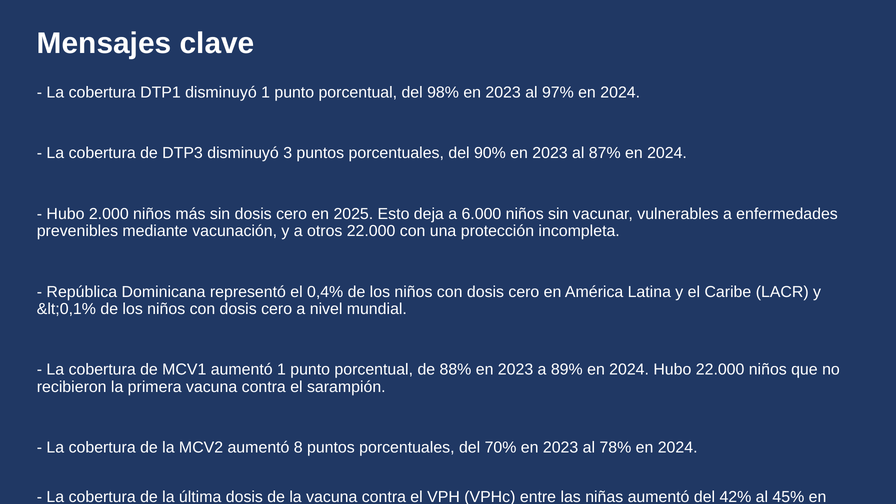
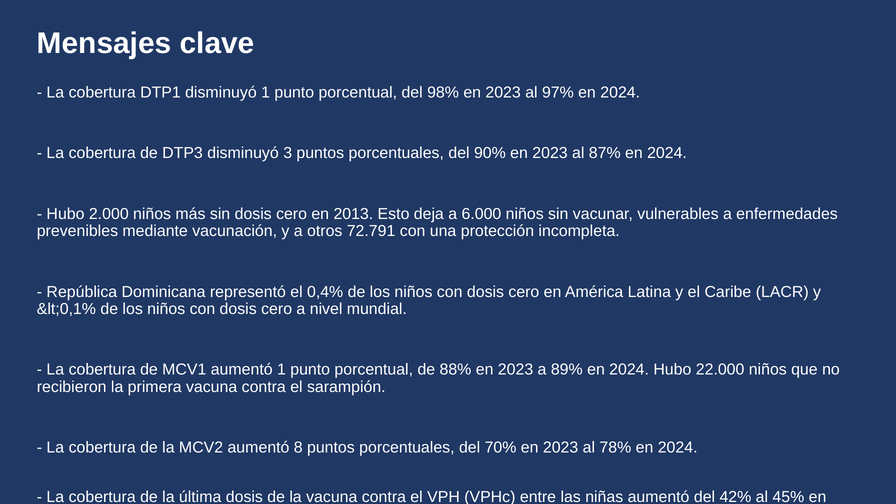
2025: 2025 -> 2013
otros 22.000: 22.000 -> 72.791
